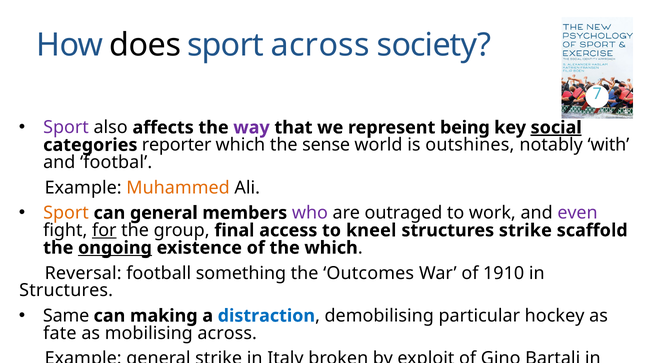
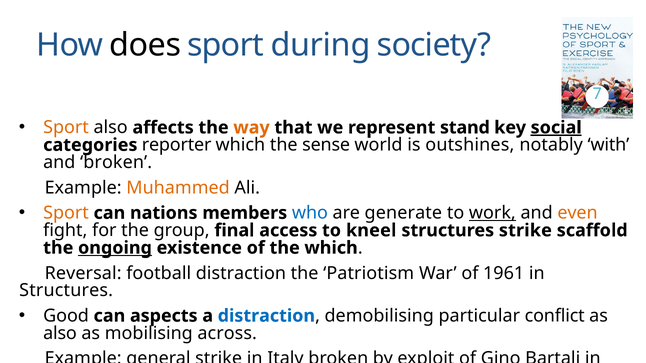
sport across: across -> during
Sport at (66, 128) colour: purple -> orange
way colour: purple -> orange
being: being -> stand
and footbal: footbal -> broken
can general: general -> nations
who colour: purple -> blue
outraged: outraged -> generate
work underline: none -> present
even colour: purple -> orange
for underline: present -> none
football something: something -> distraction
Outcomes: Outcomes -> Patriotism
1910: 1910 -> 1961
Same: Same -> Good
making: making -> aspects
hockey: hockey -> conflict
fate at (60, 334): fate -> also
